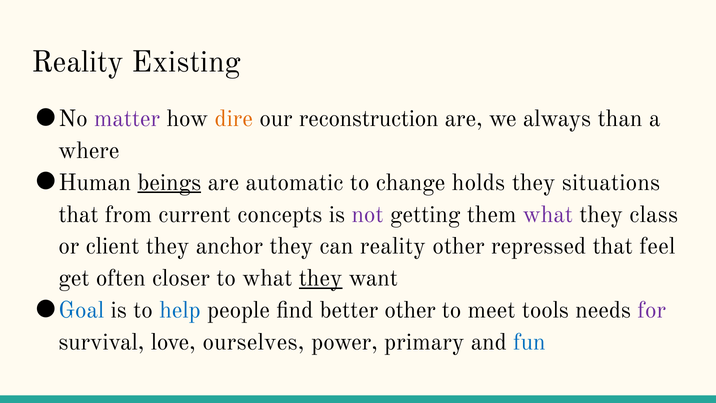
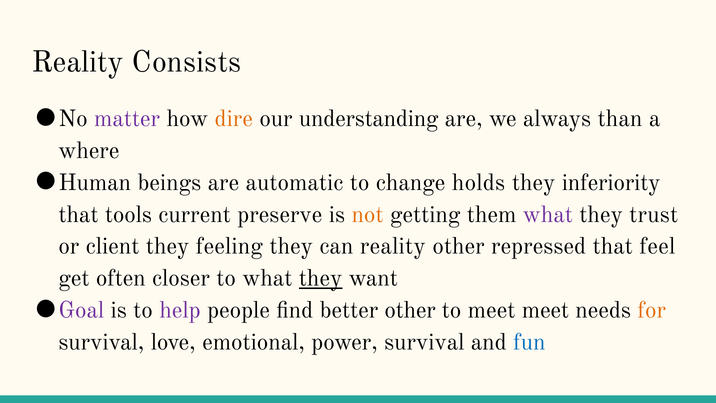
Existing: Existing -> Consists
reconstruction: reconstruction -> understanding
beings underline: present -> none
situations: situations -> inferiority
from: from -> tools
concepts: concepts -> preserve
not colour: purple -> orange
class: class -> trust
anchor: anchor -> feeling
Goal colour: blue -> purple
help colour: blue -> purple
meet tools: tools -> meet
for colour: purple -> orange
ourselves: ourselves -> emotional
power primary: primary -> survival
